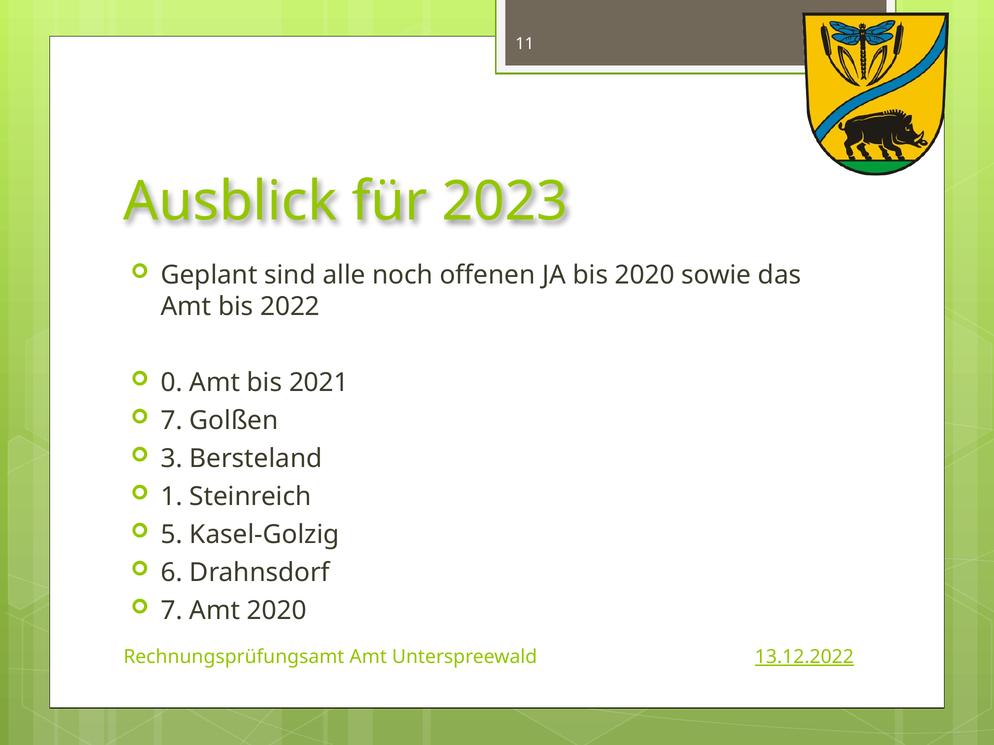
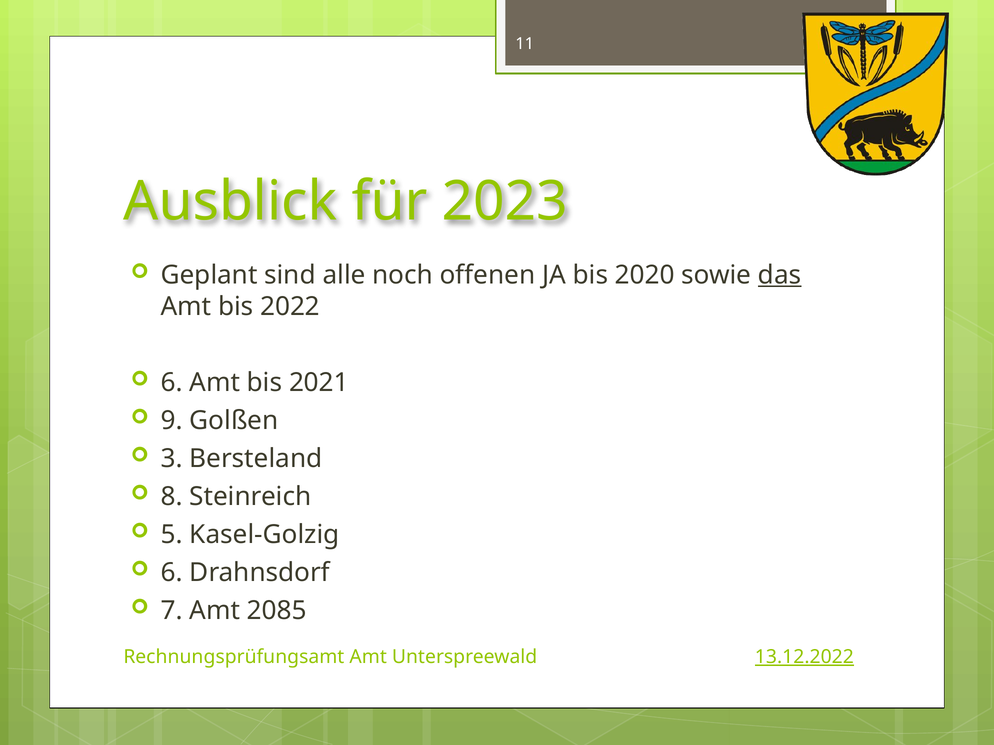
das underline: none -> present
0 at (172, 383): 0 -> 6
7 at (172, 421): 7 -> 9
1: 1 -> 8
Amt 2020: 2020 -> 2085
